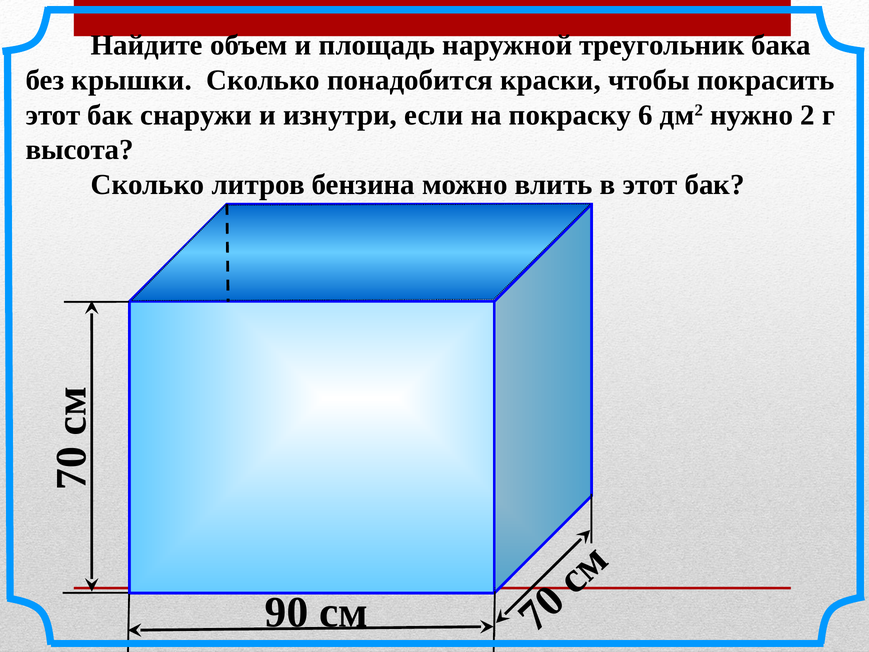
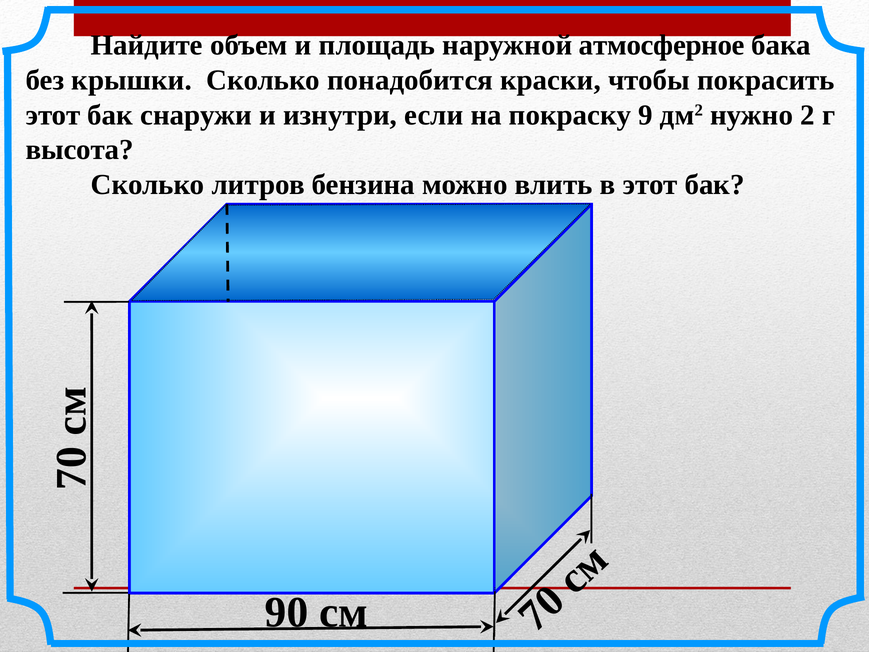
треугольник: треугольник -> атмосферное
6: 6 -> 9
